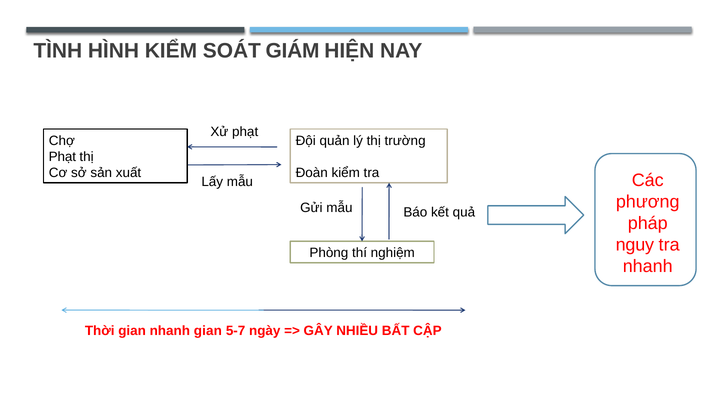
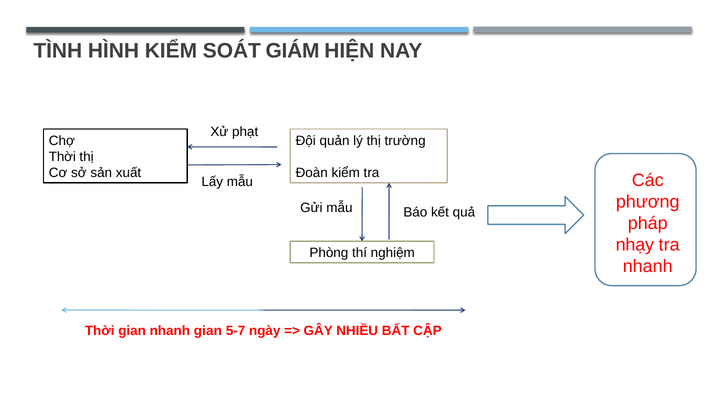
Phạt at (62, 157): Phạt -> Thời
nguy: nguy -> nhạy
